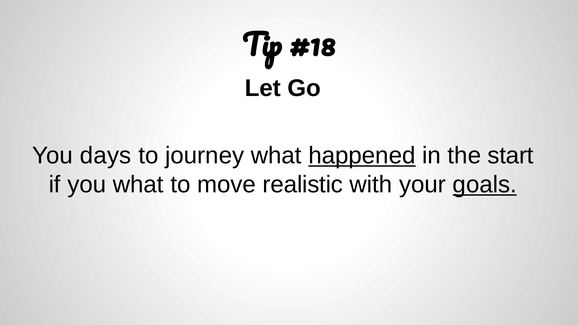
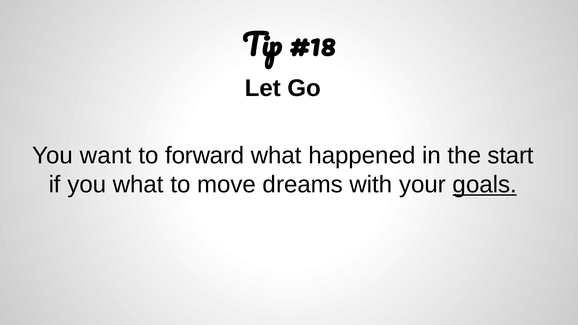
days: days -> want
journey: journey -> forward
happened underline: present -> none
realistic: realistic -> dreams
